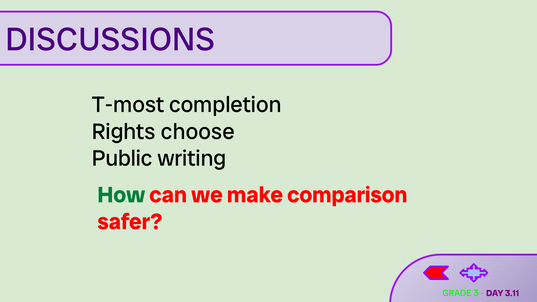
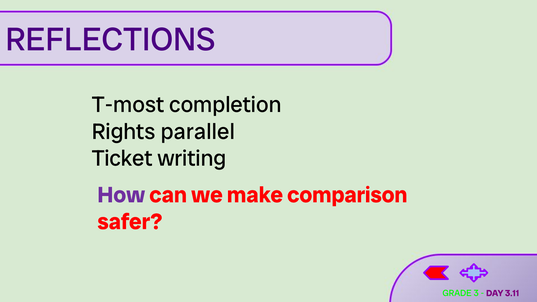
DISCUSSIONS: DISCUSSIONS -> REFLECTIONS
choose: choose -> parallel
Public: Public -> Ticket
How colour: green -> purple
